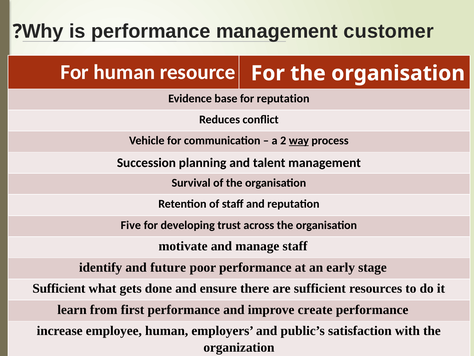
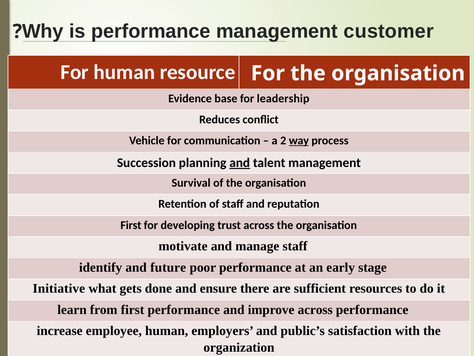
for reputation: reputation -> leadership
and at (240, 163) underline: none -> present
Five at (131, 225): Five -> First
Sufficient at (59, 288): Sufficient -> Initiative
improve create: create -> across
